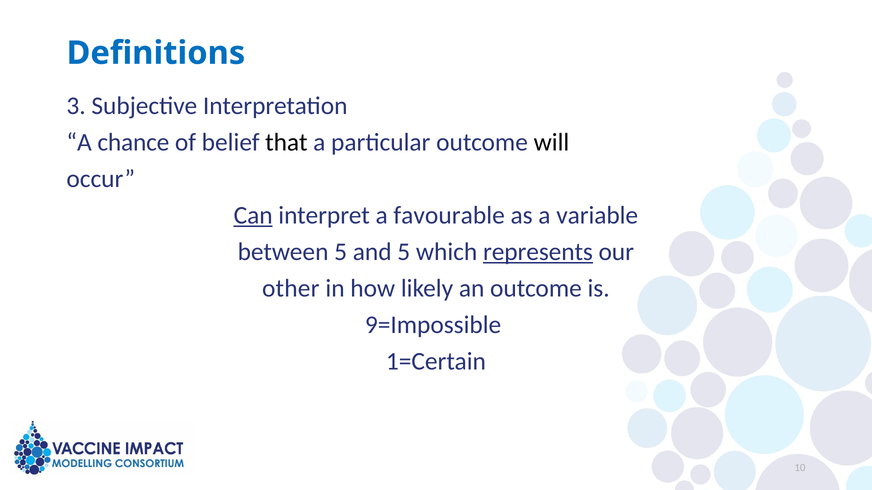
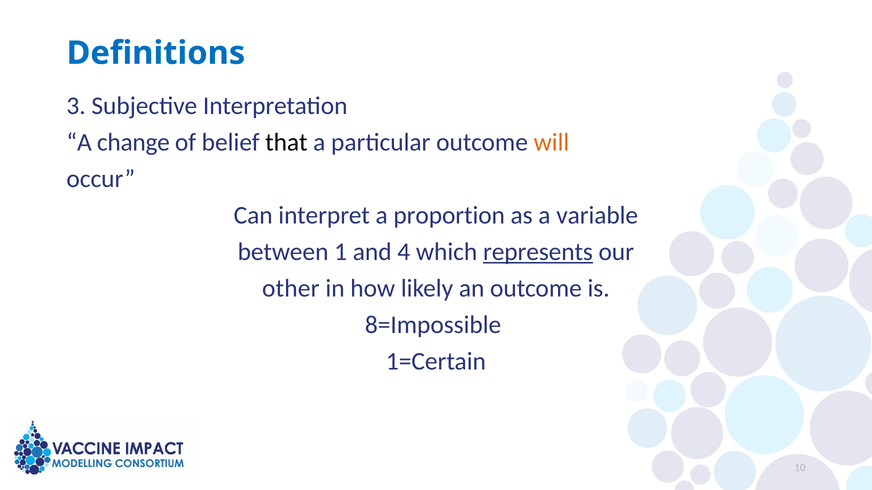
chance: chance -> change
will colour: black -> orange
Can underline: present -> none
favourable: favourable -> proportion
between 5: 5 -> 1
and 5: 5 -> 4
9=Impossible: 9=Impossible -> 8=Impossible
